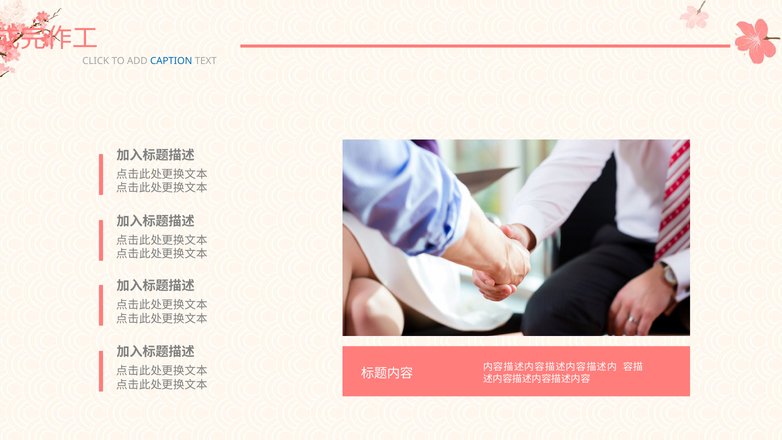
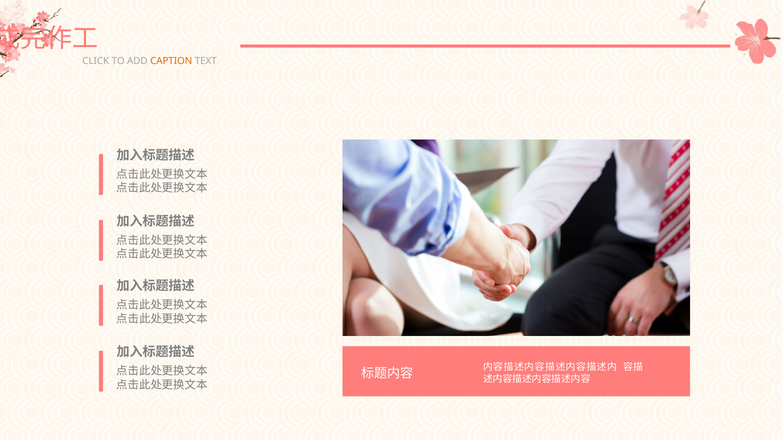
CAPTION colour: blue -> orange
